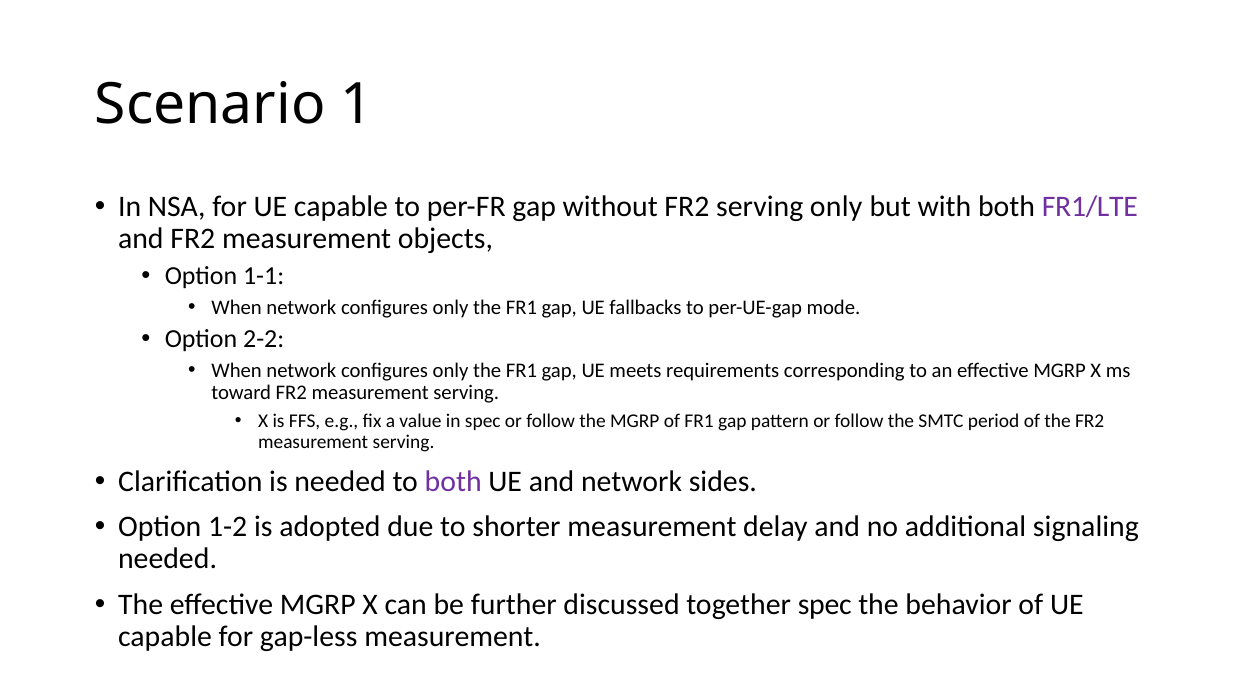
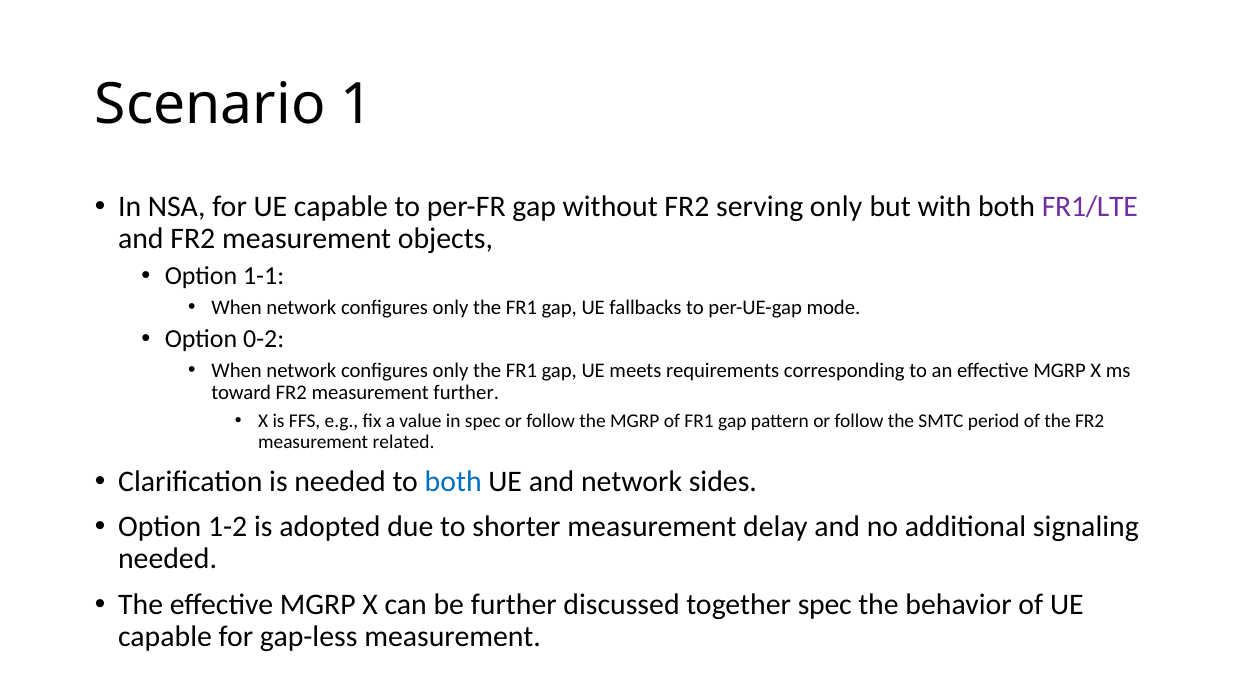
2-2: 2-2 -> 0-2
toward FR2 measurement serving: serving -> further
serving at (404, 442): serving -> related
both at (453, 482) colour: purple -> blue
